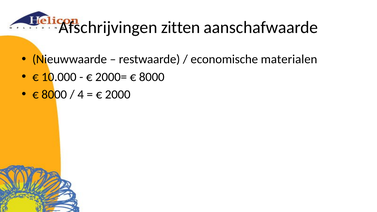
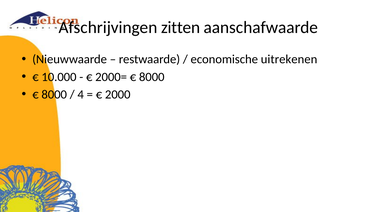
materialen: materialen -> uitrekenen
